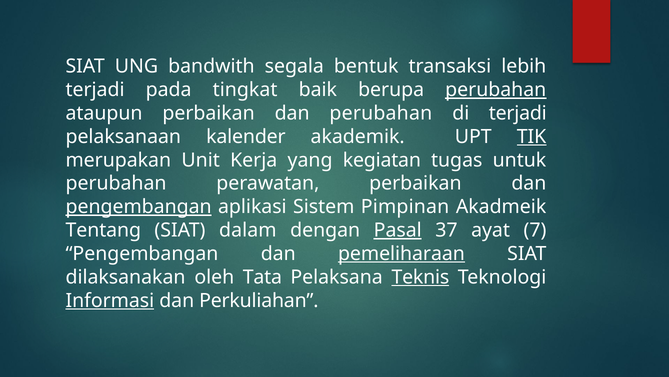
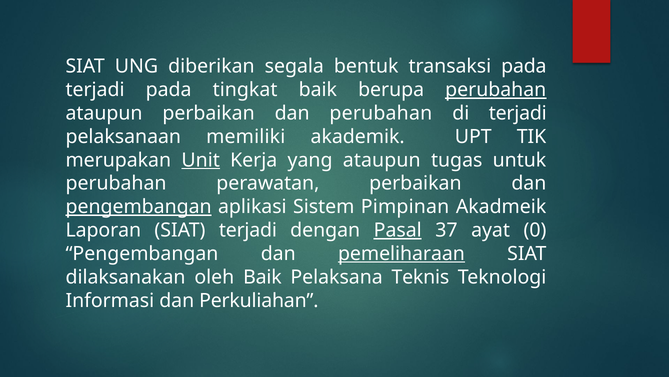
bandwith: bandwith -> diberikan
transaksi lebih: lebih -> pada
kalender: kalender -> memiliki
TIK underline: present -> none
Unit underline: none -> present
yang kegiatan: kegiatan -> ataupun
Tentang: Tentang -> Laporan
SIAT dalam: dalam -> terjadi
7: 7 -> 0
oleh Tata: Tata -> Baik
Teknis underline: present -> none
Informasi underline: present -> none
